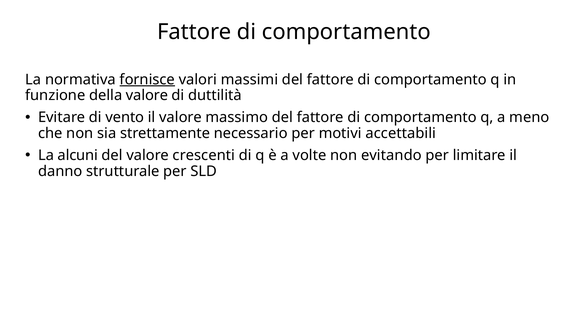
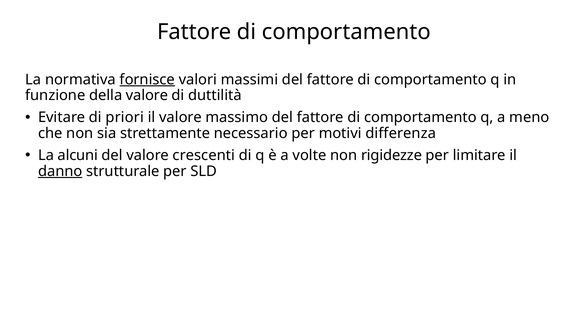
vento: vento -> priori
accettabili: accettabili -> differenza
evitando: evitando -> rigidezze
danno underline: none -> present
